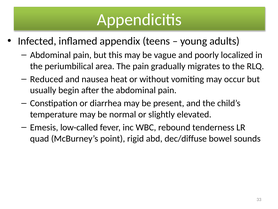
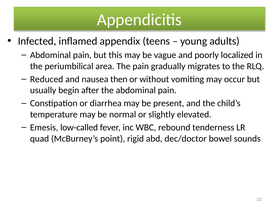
heat: heat -> then
dec/diffuse: dec/diffuse -> dec/doctor
